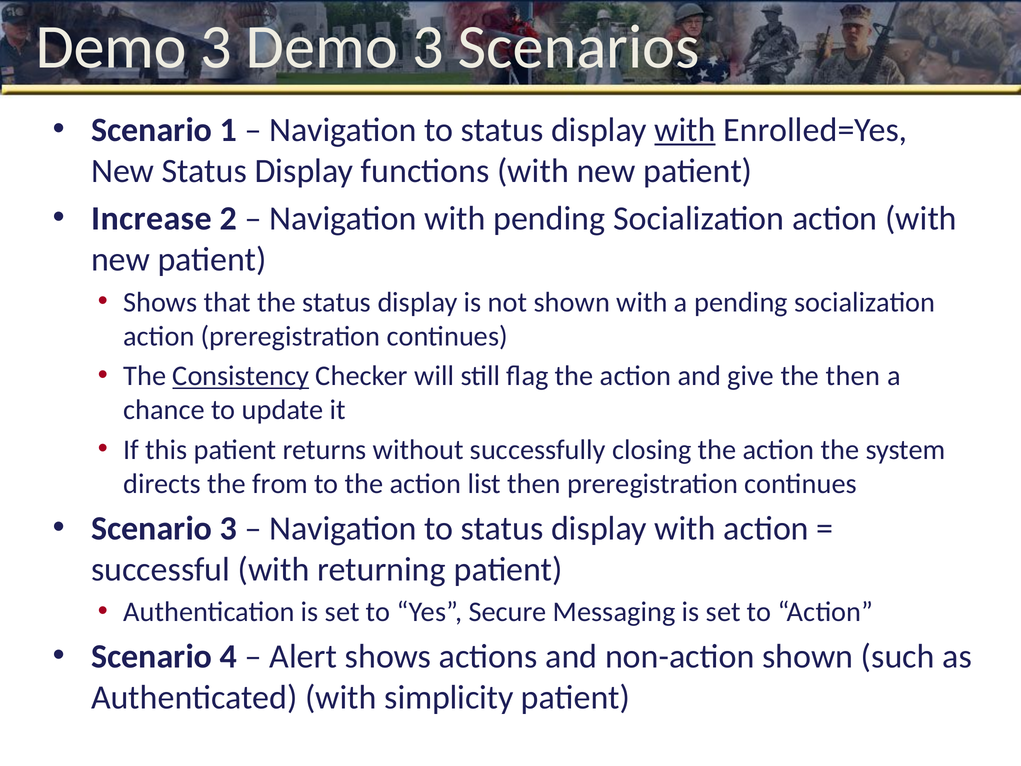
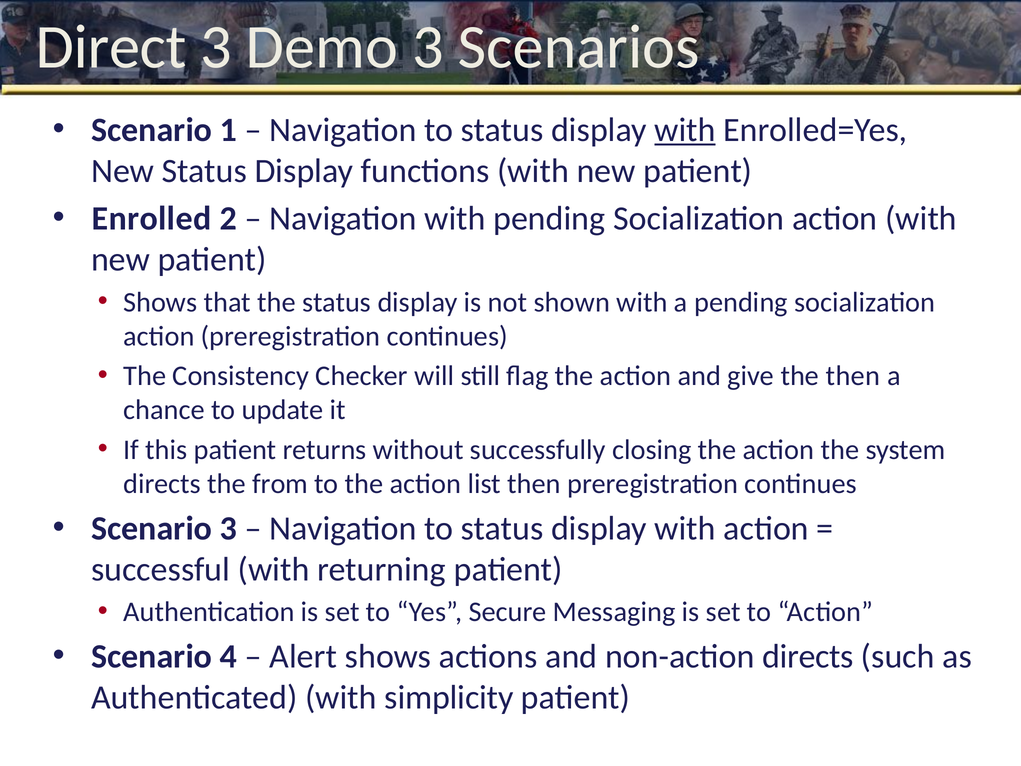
Demo at (111, 47): Demo -> Direct
Increase: Increase -> Enrolled
Consistency underline: present -> none
non-action shown: shown -> directs
